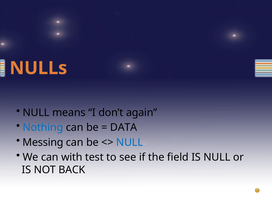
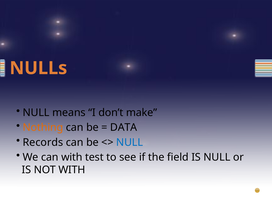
again: again -> make
Nothing colour: blue -> orange
Messing: Messing -> Records
NOT BACK: BACK -> WITH
